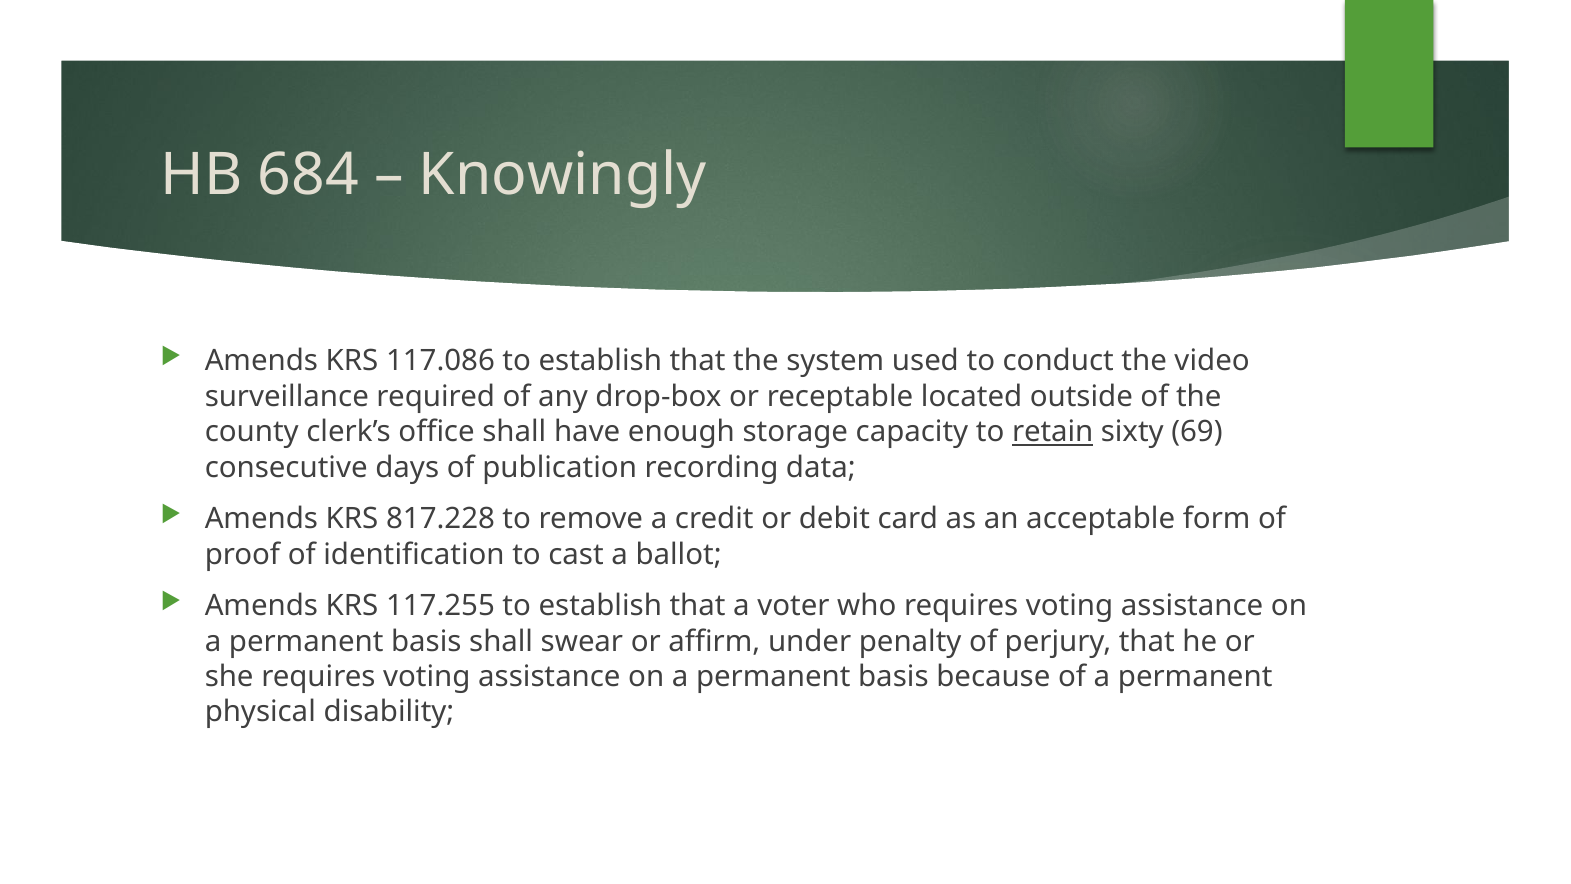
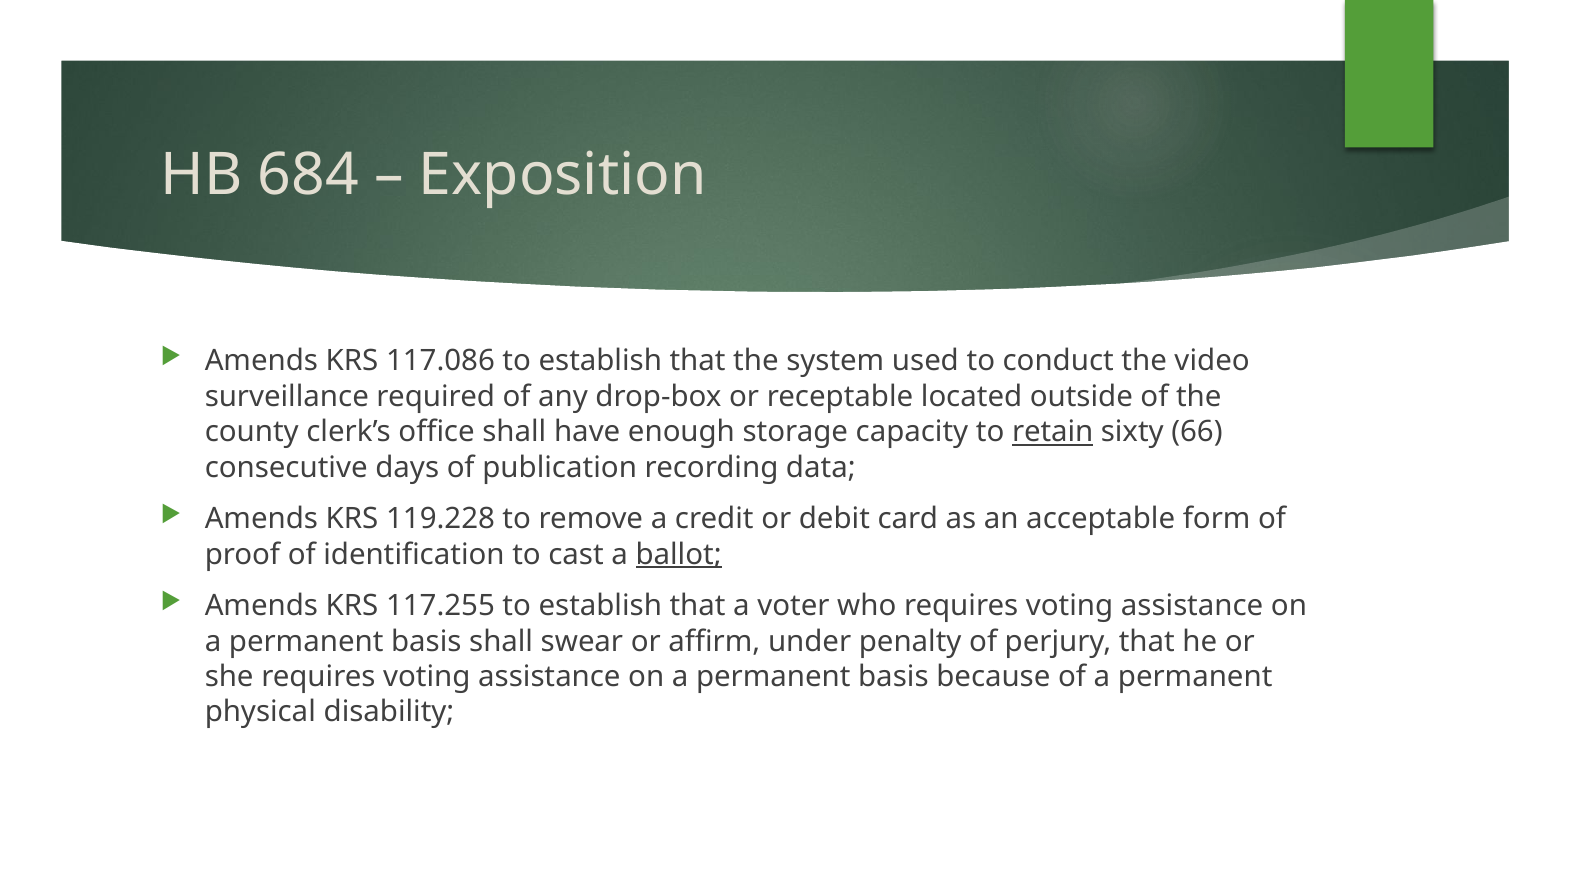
Knowingly: Knowingly -> Exposition
69: 69 -> 66
817.228: 817.228 -> 119.228
ballot underline: none -> present
